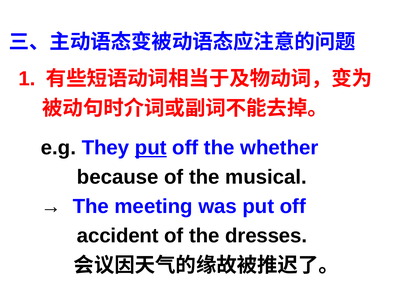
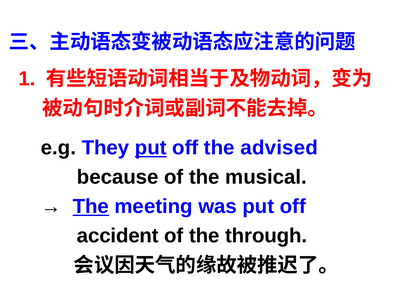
whether: whether -> advised
The at (91, 207) underline: none -> present
dresses: dresses -> through
